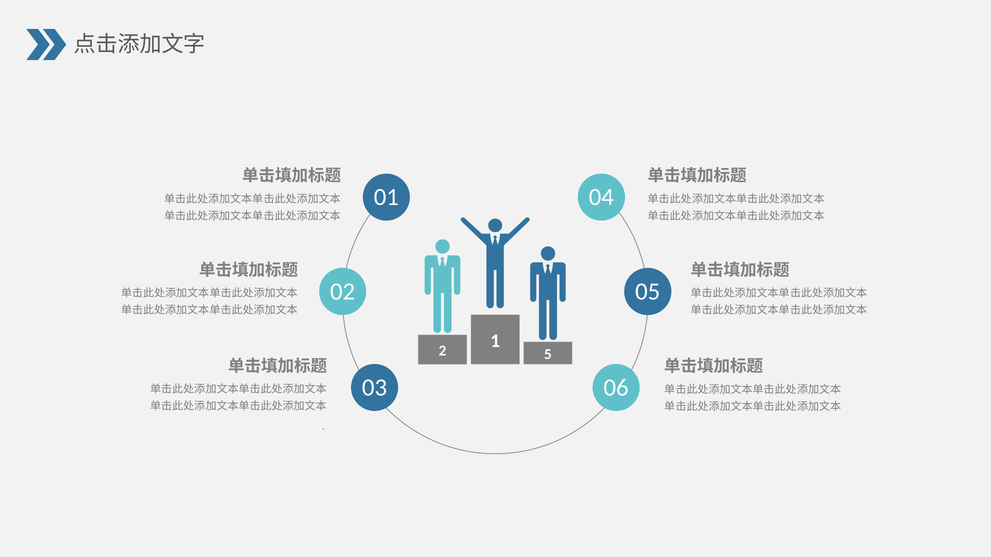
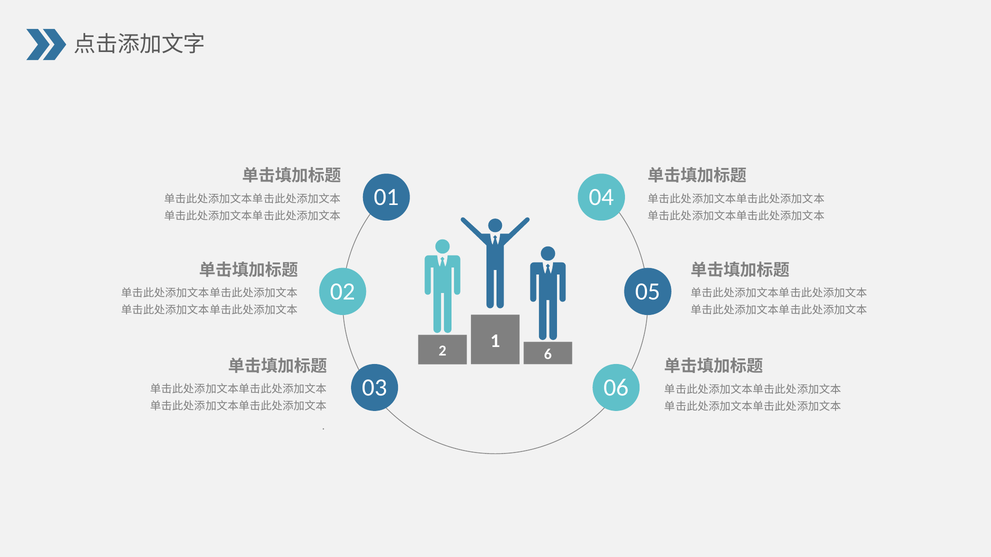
5: 5 -> 6
